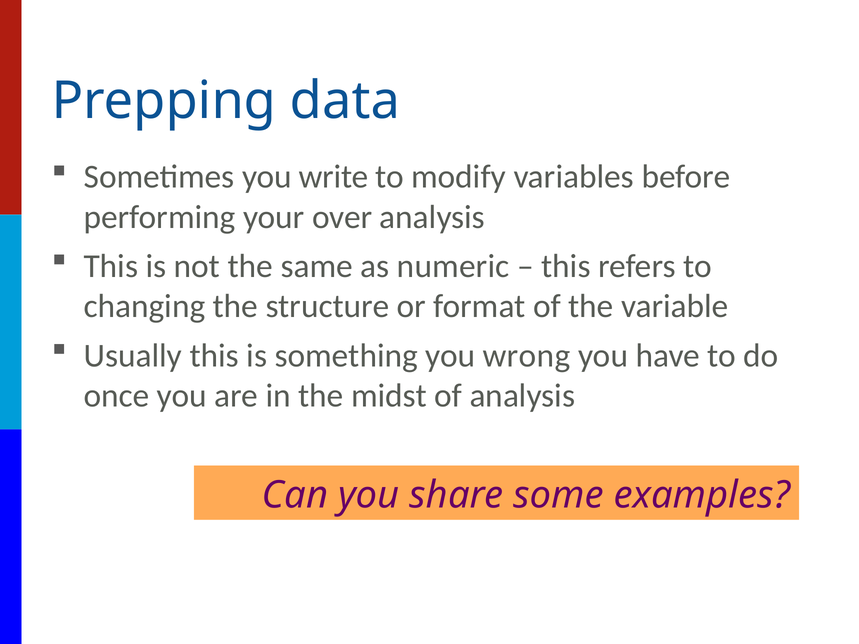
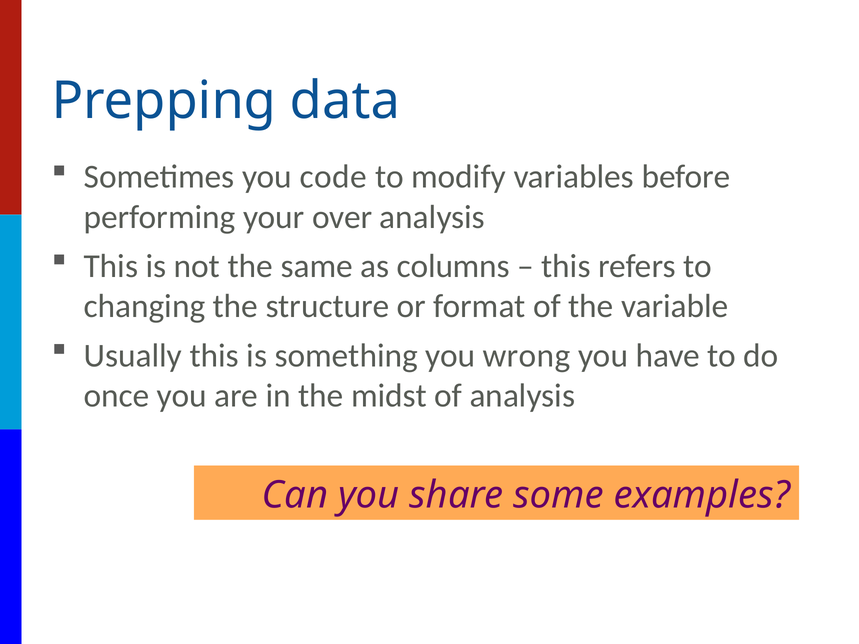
write: write -> code
numeric: numeric -> columns
